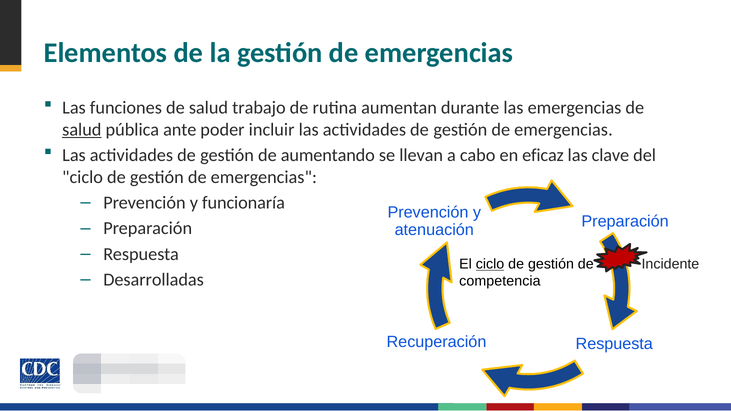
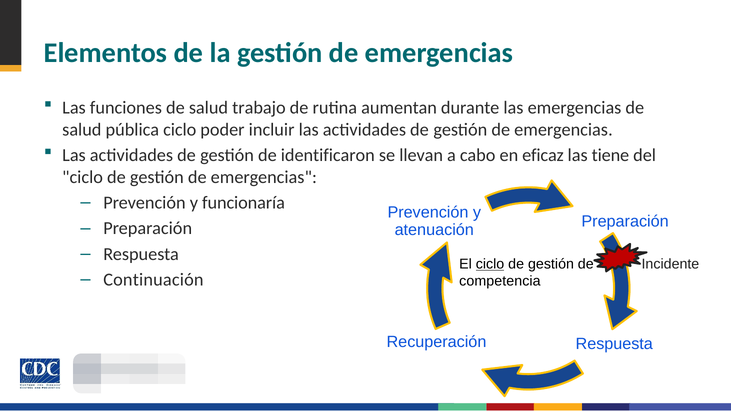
salud at (82, 130) underline: present -> none
pública ante: ante -> ciclo
aumentando: aumentando -> identificaron
clave: clave -> tiene
Desarrolladas: Desarrolladas -> Continuación
